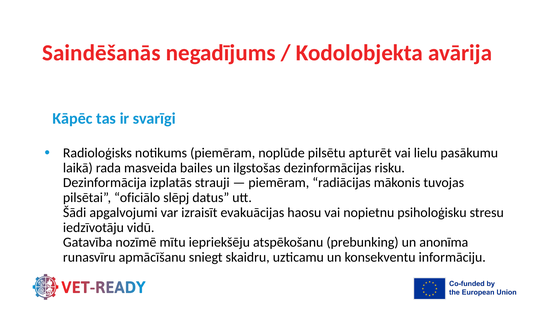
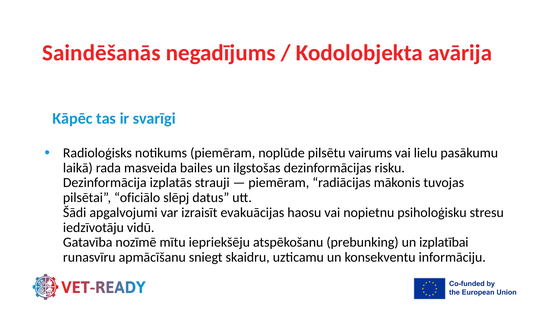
apturēt: apturēt -> vairums
anonīma: anonīma -> izplatībai
